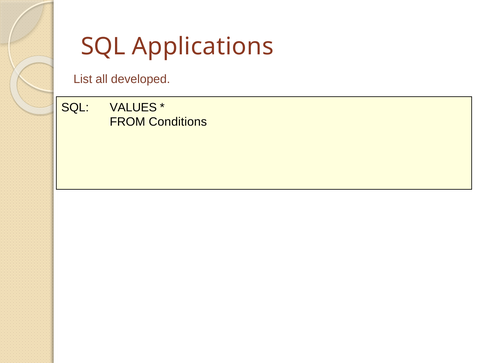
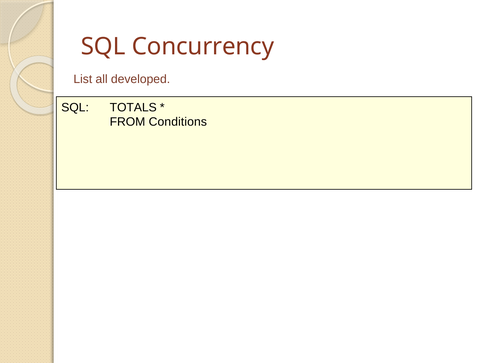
Applications: Applications -> Concurrency
VALUES: VALUES -> TOTALS
